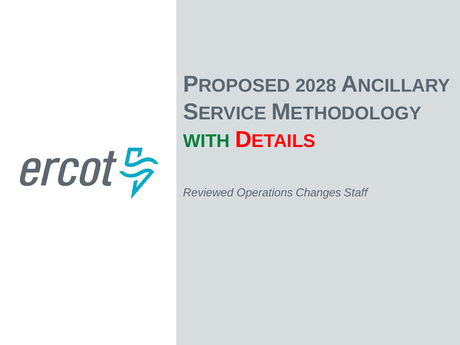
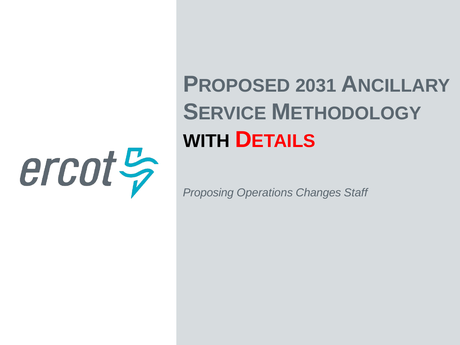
2028: 2028 -> 2031
WITH colour: green -> black
Reviewed: Reviewed -> Proposing
